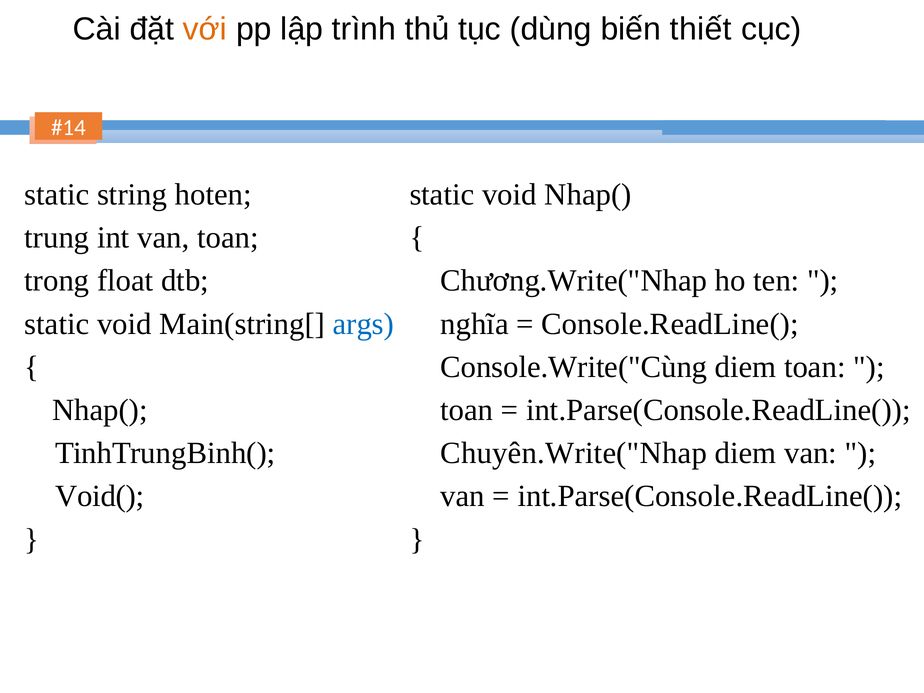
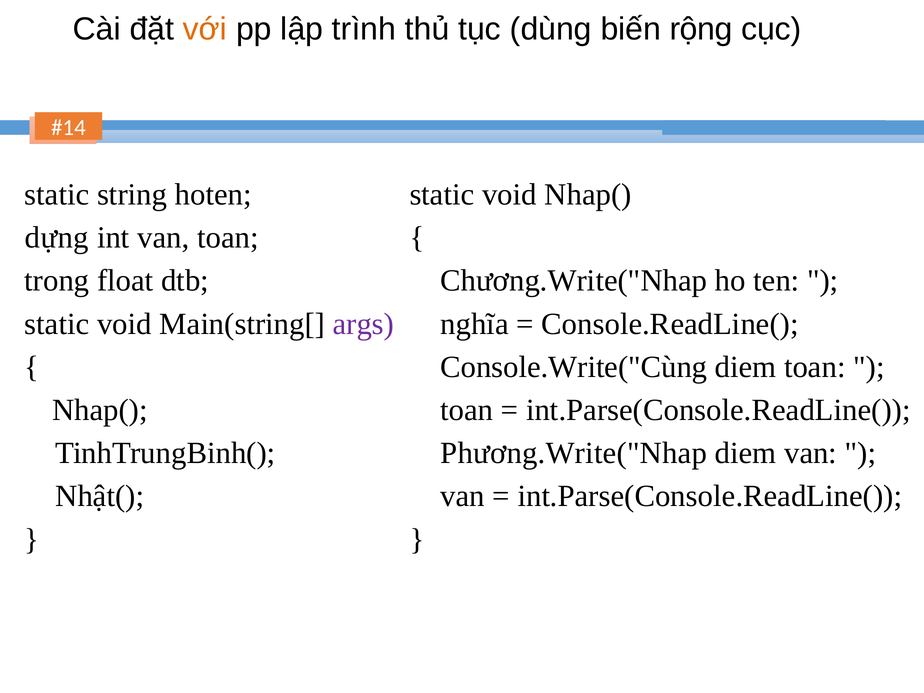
thiết: thiết -> rộng
trung: trung -> dựng
args colour: blue -> purple
Chuyên.Write("Nhap: Chuyên.Write("Nhap -> Phương.Write("Nhap
Void(: Void( -> Nhật(
